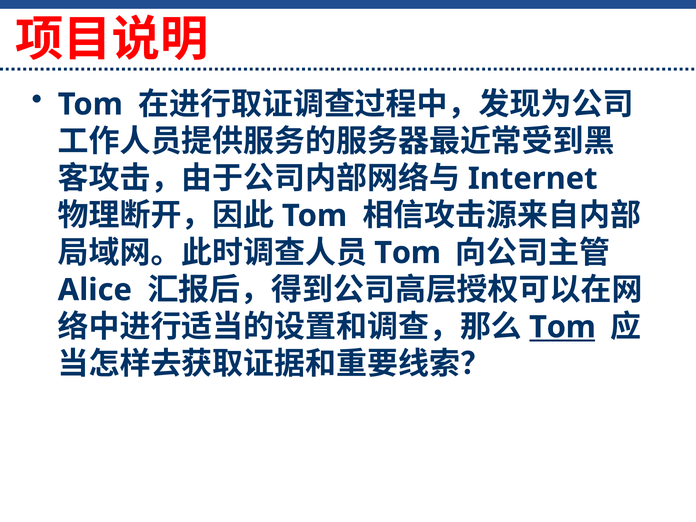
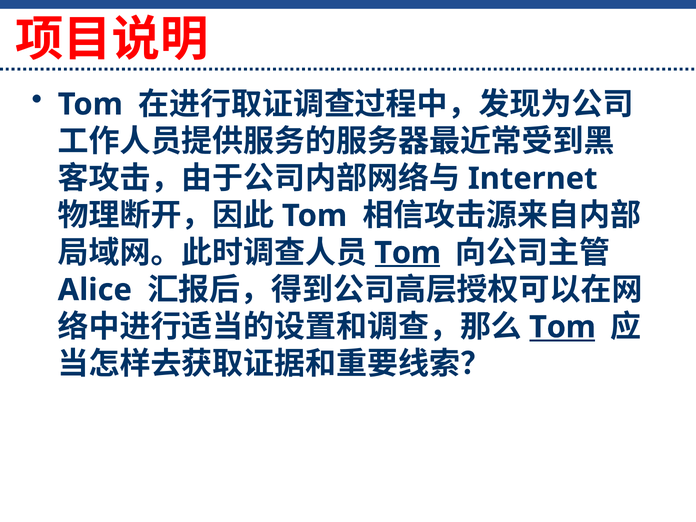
Tom at (408, 253) underline: none -> present
